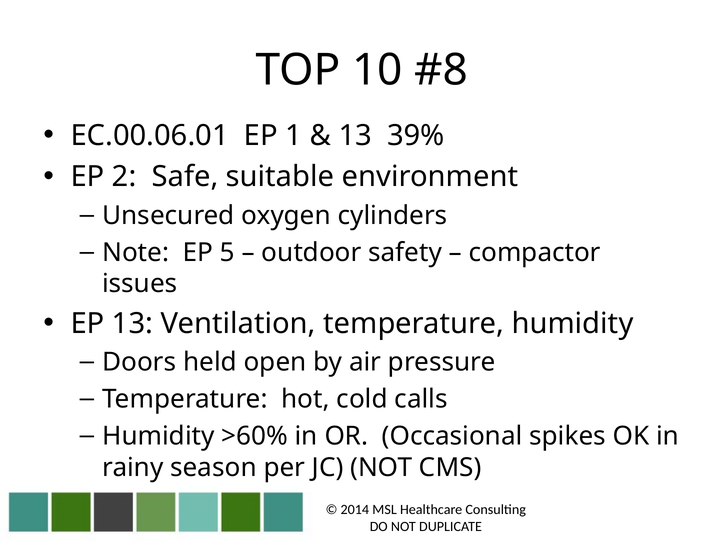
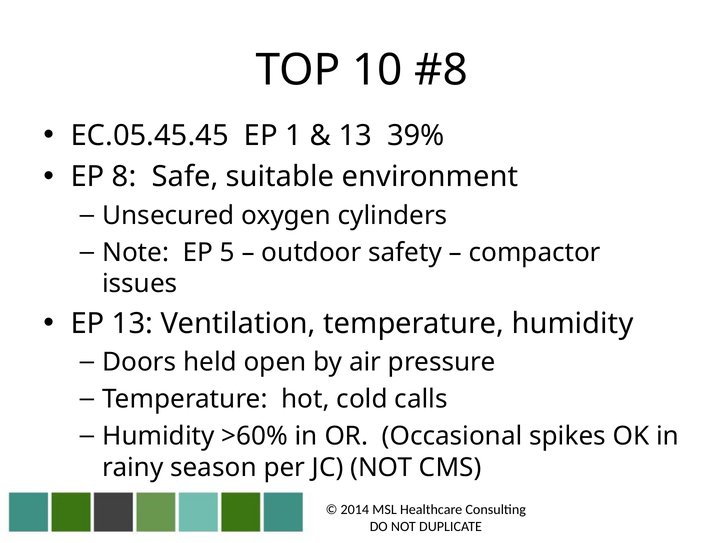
EC.00.06.01: EC.00.06.01 -> EC.05.45.45
2: 2 -> 8
